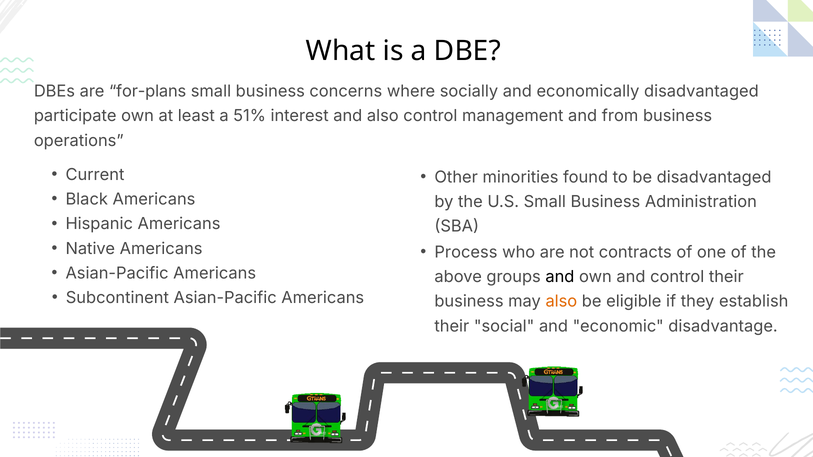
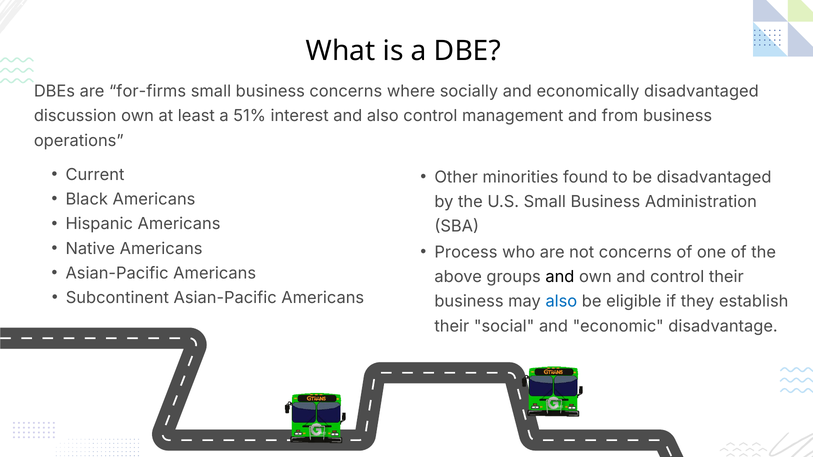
for-plans: for-plans -> for-firms
participate: participate -> discussion
not contracts: contracts -> concerns
also at (561, 302) colour: orange -> blue
